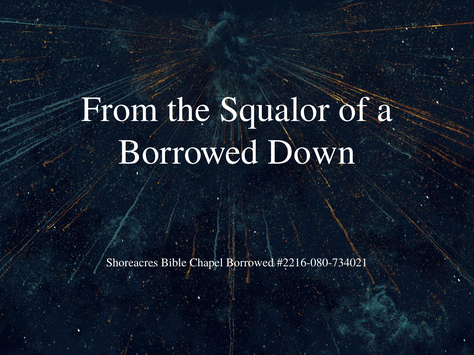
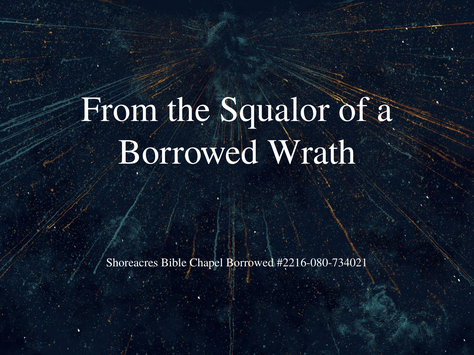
Down: Down -> Wrath
